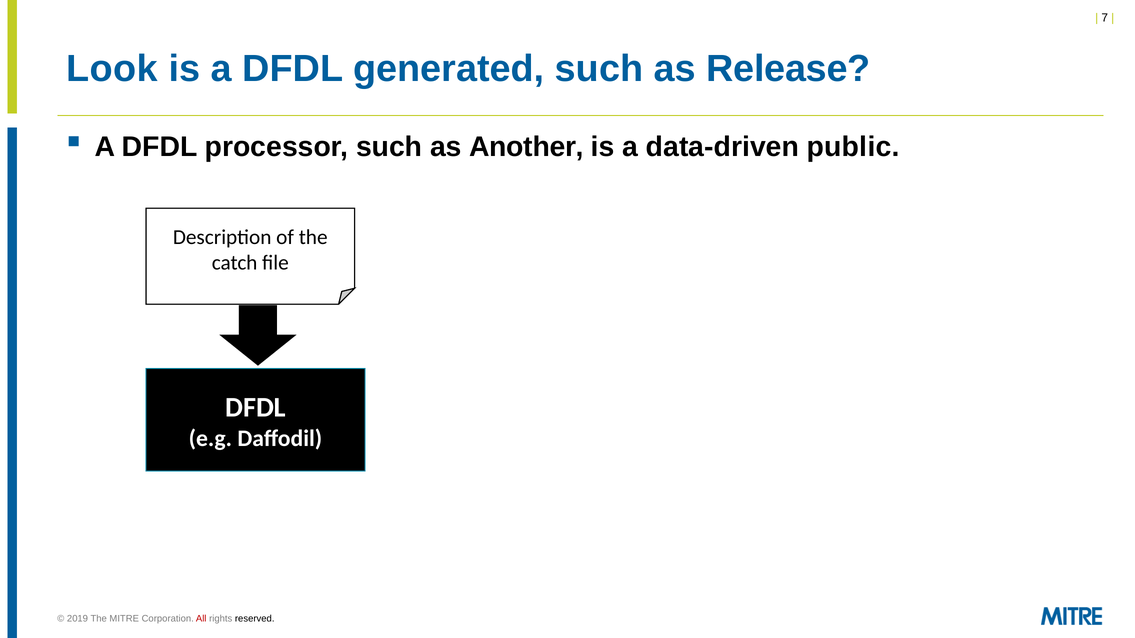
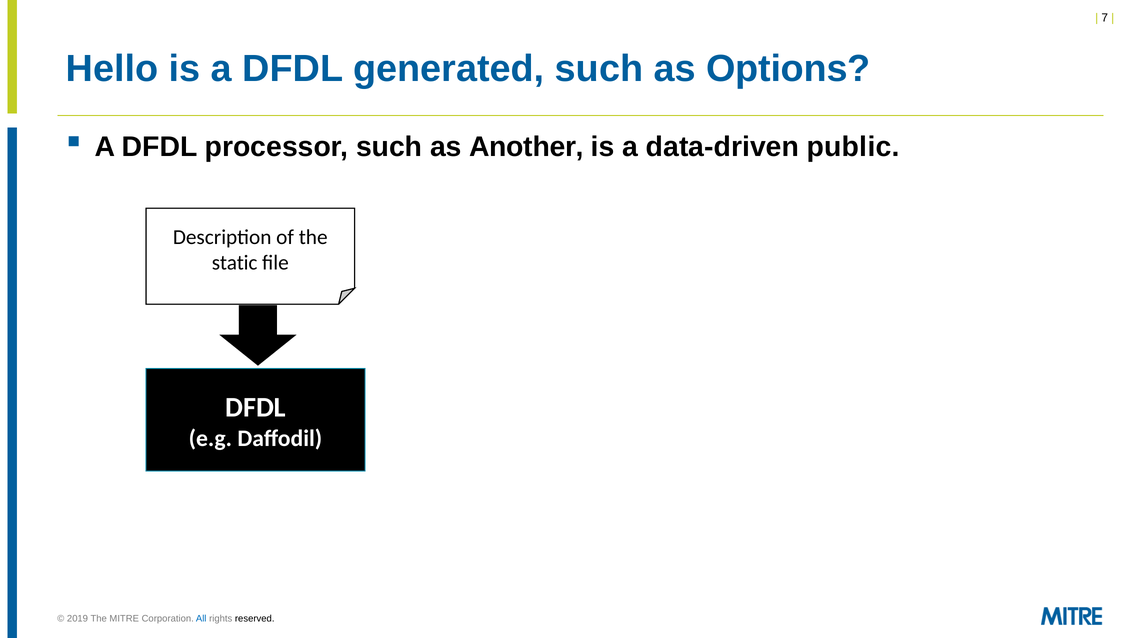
Look: Look -> Hello
Release: Release -> Options
catch: catch -> static
All colour: red -> blue
